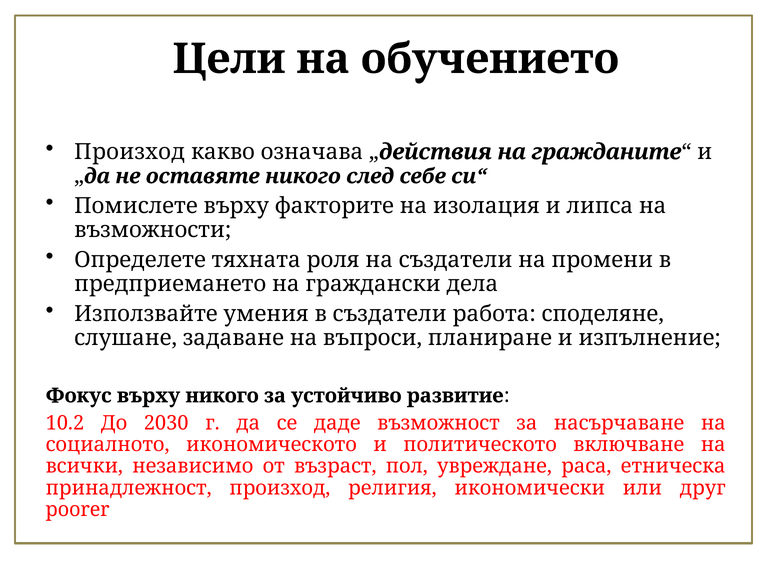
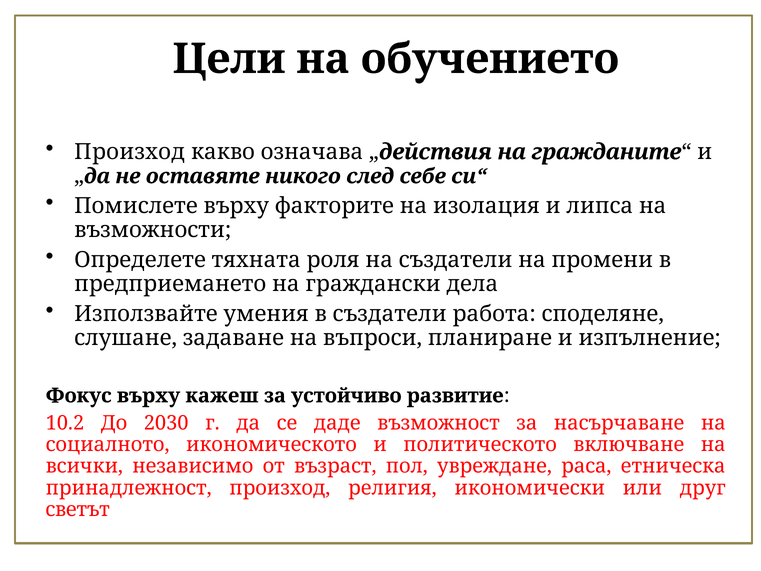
върху никого: никого -> кажеш
poorer: poorer -> светът
